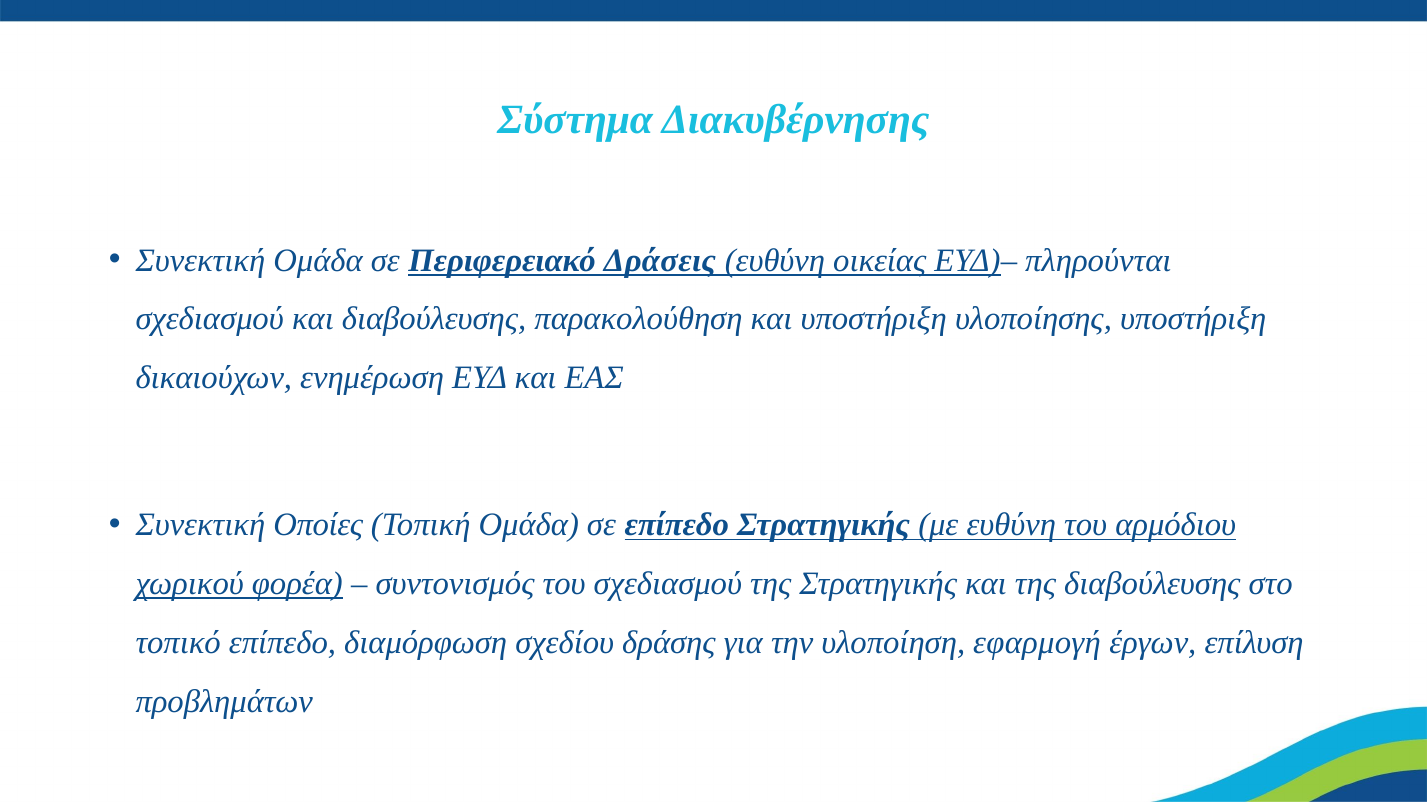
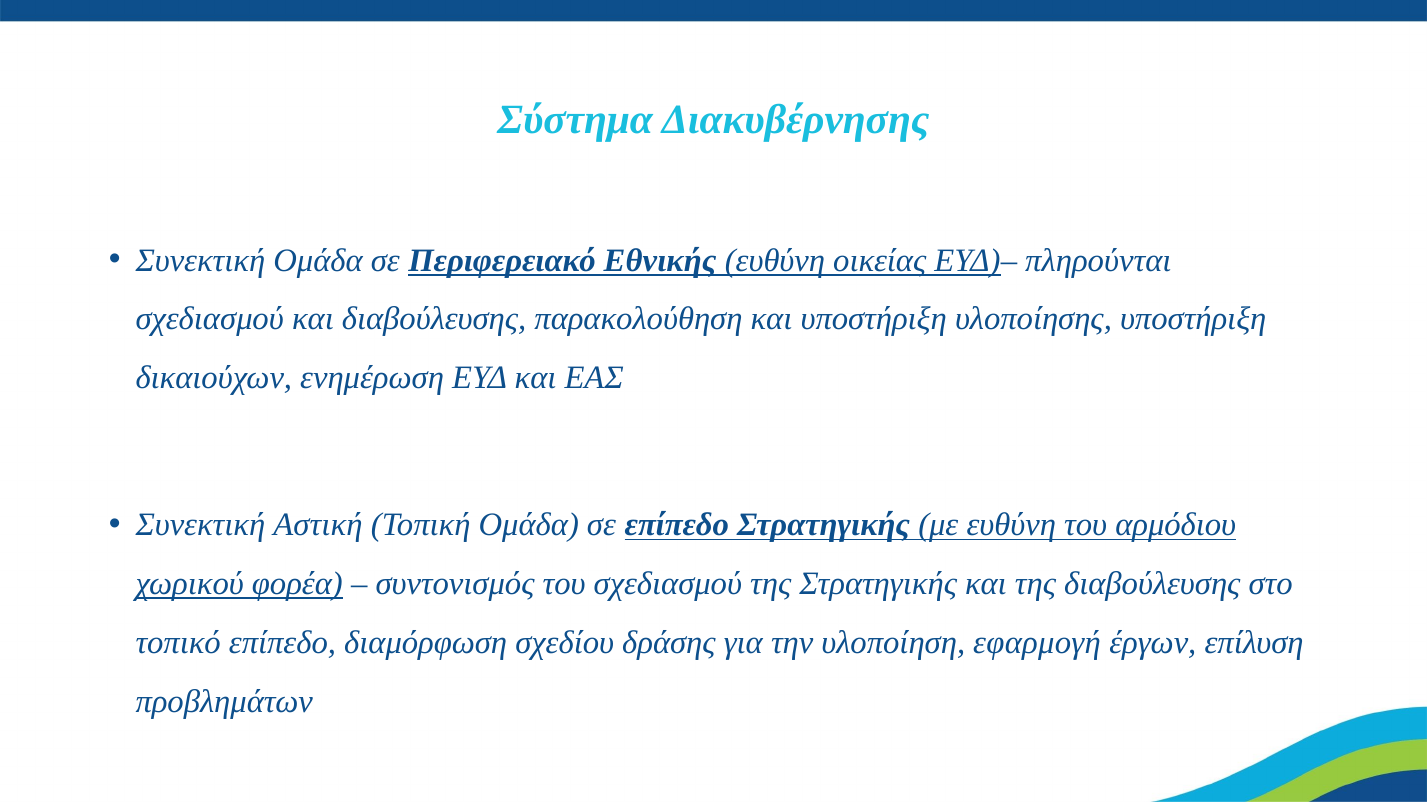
Δράσεις: Δράσεις -> Εθνικής
Οποίες: Οποίες -> Αστική
